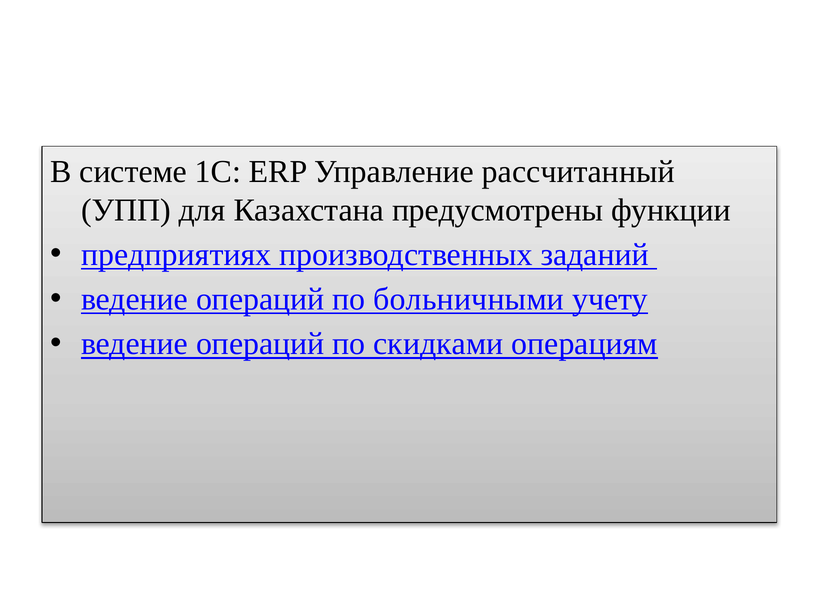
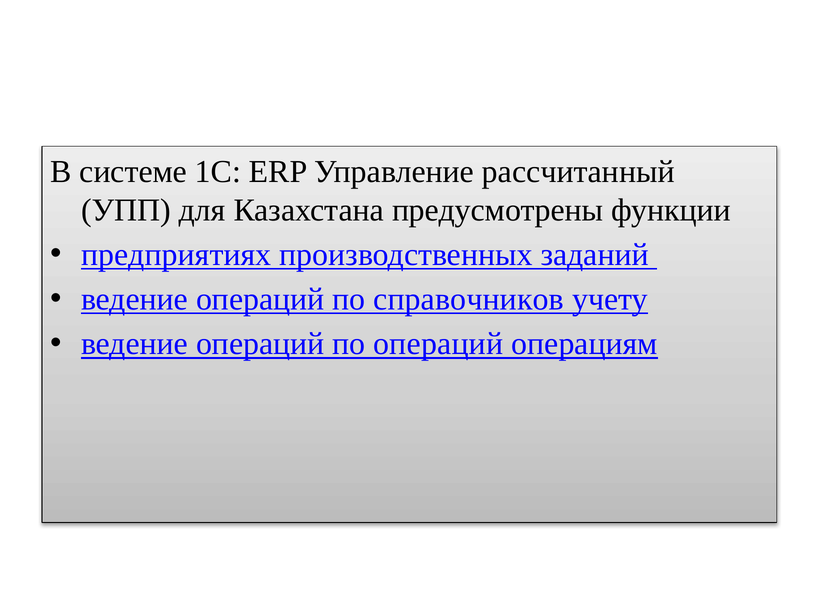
больничными: больничными -> справочников
по скидками: скидками -> операций
